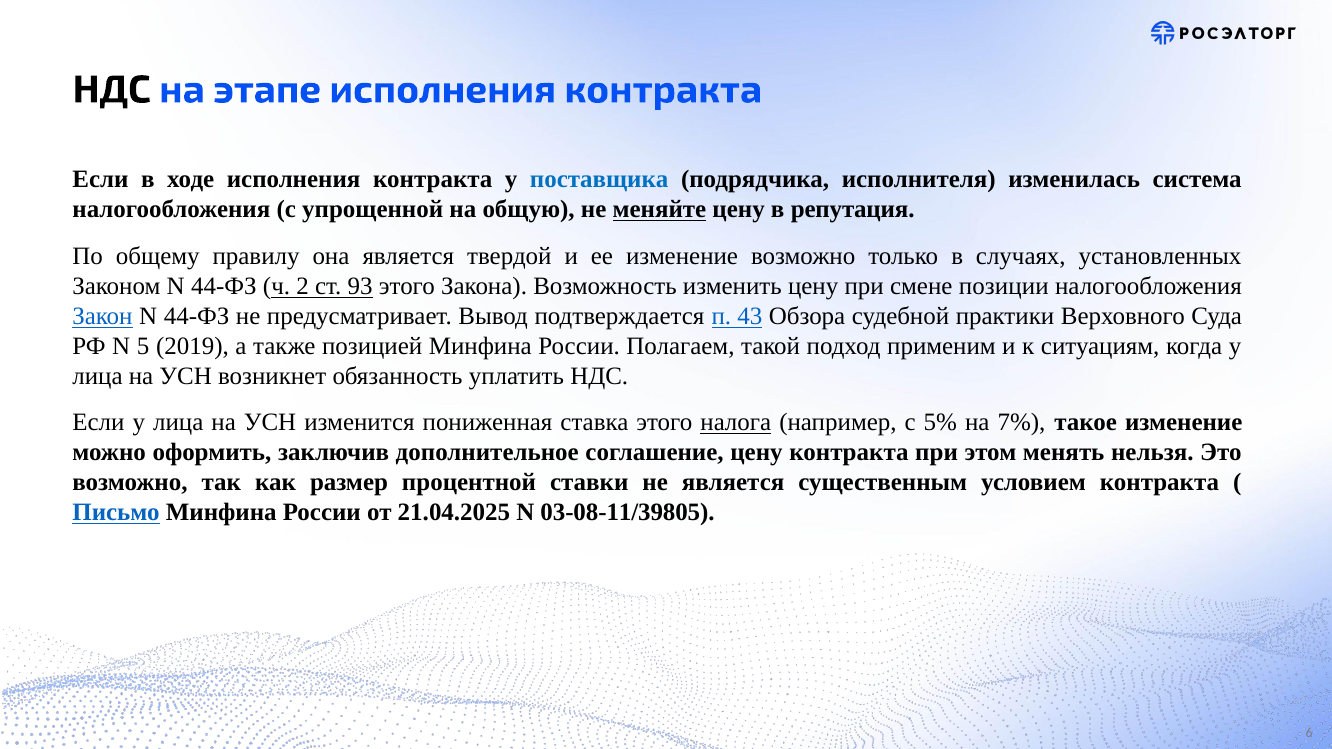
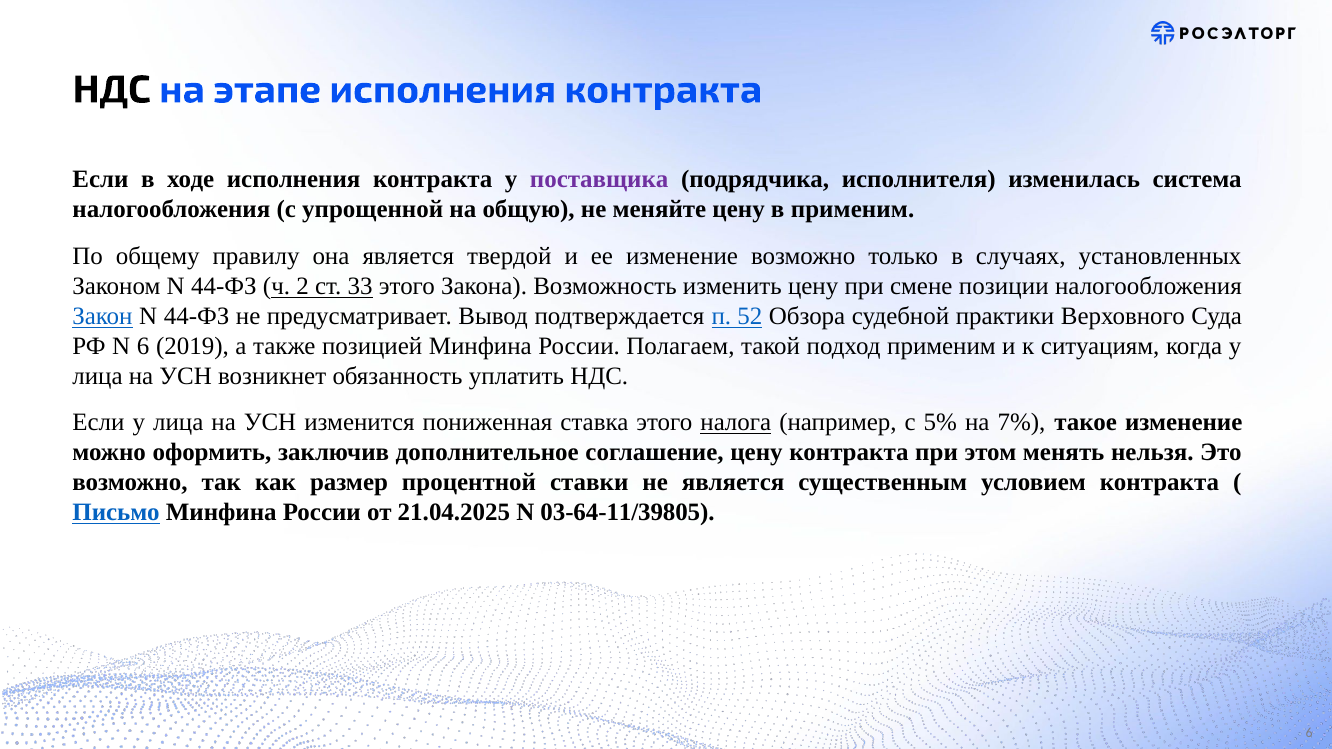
поставщика colour: blue -> purple
меняйте underline: present -> none
в репутация: репутация -> применим
93: 93 -> 33
43: 43 -> 52
N 5: 5 -> 6
03-08-11/39805: 03-08-11/39805 -> 03-64-11/39805
